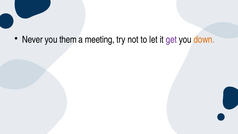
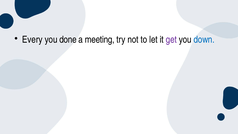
Never: Never -> Every
them: them -> done
down colour: orange -> blue
